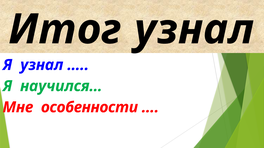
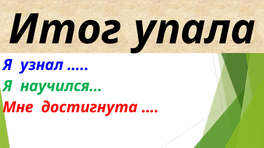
Итог узнал: узнал -> упала
особенности: особенности -> достигнута
